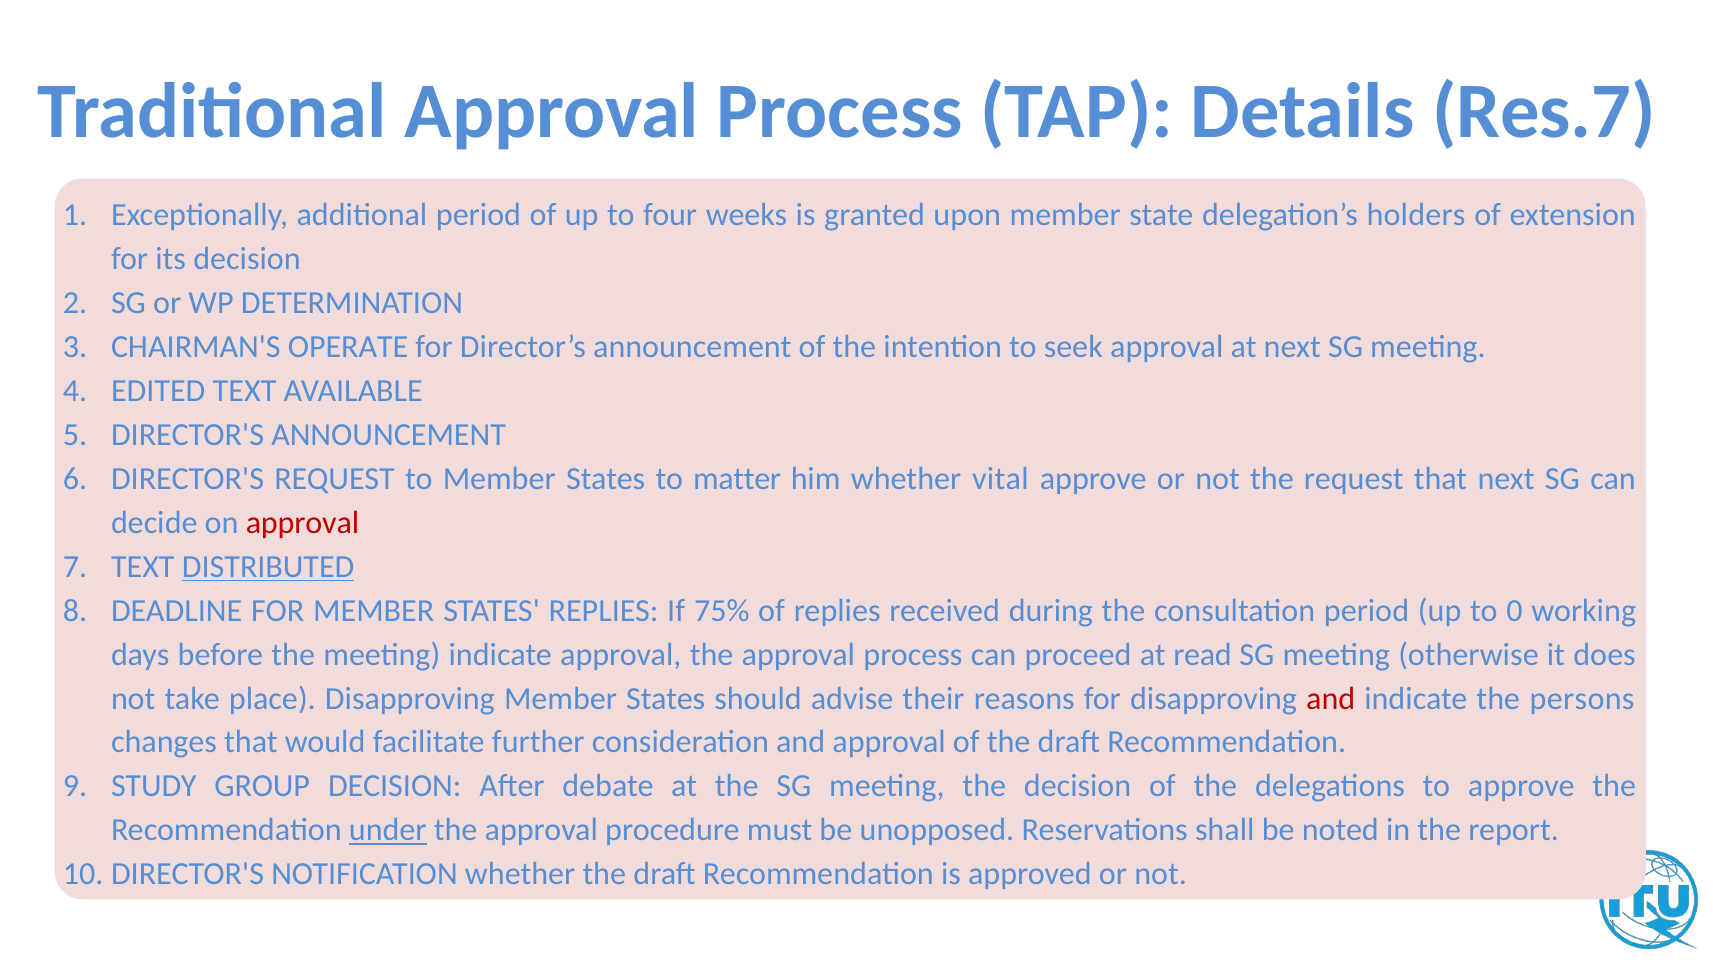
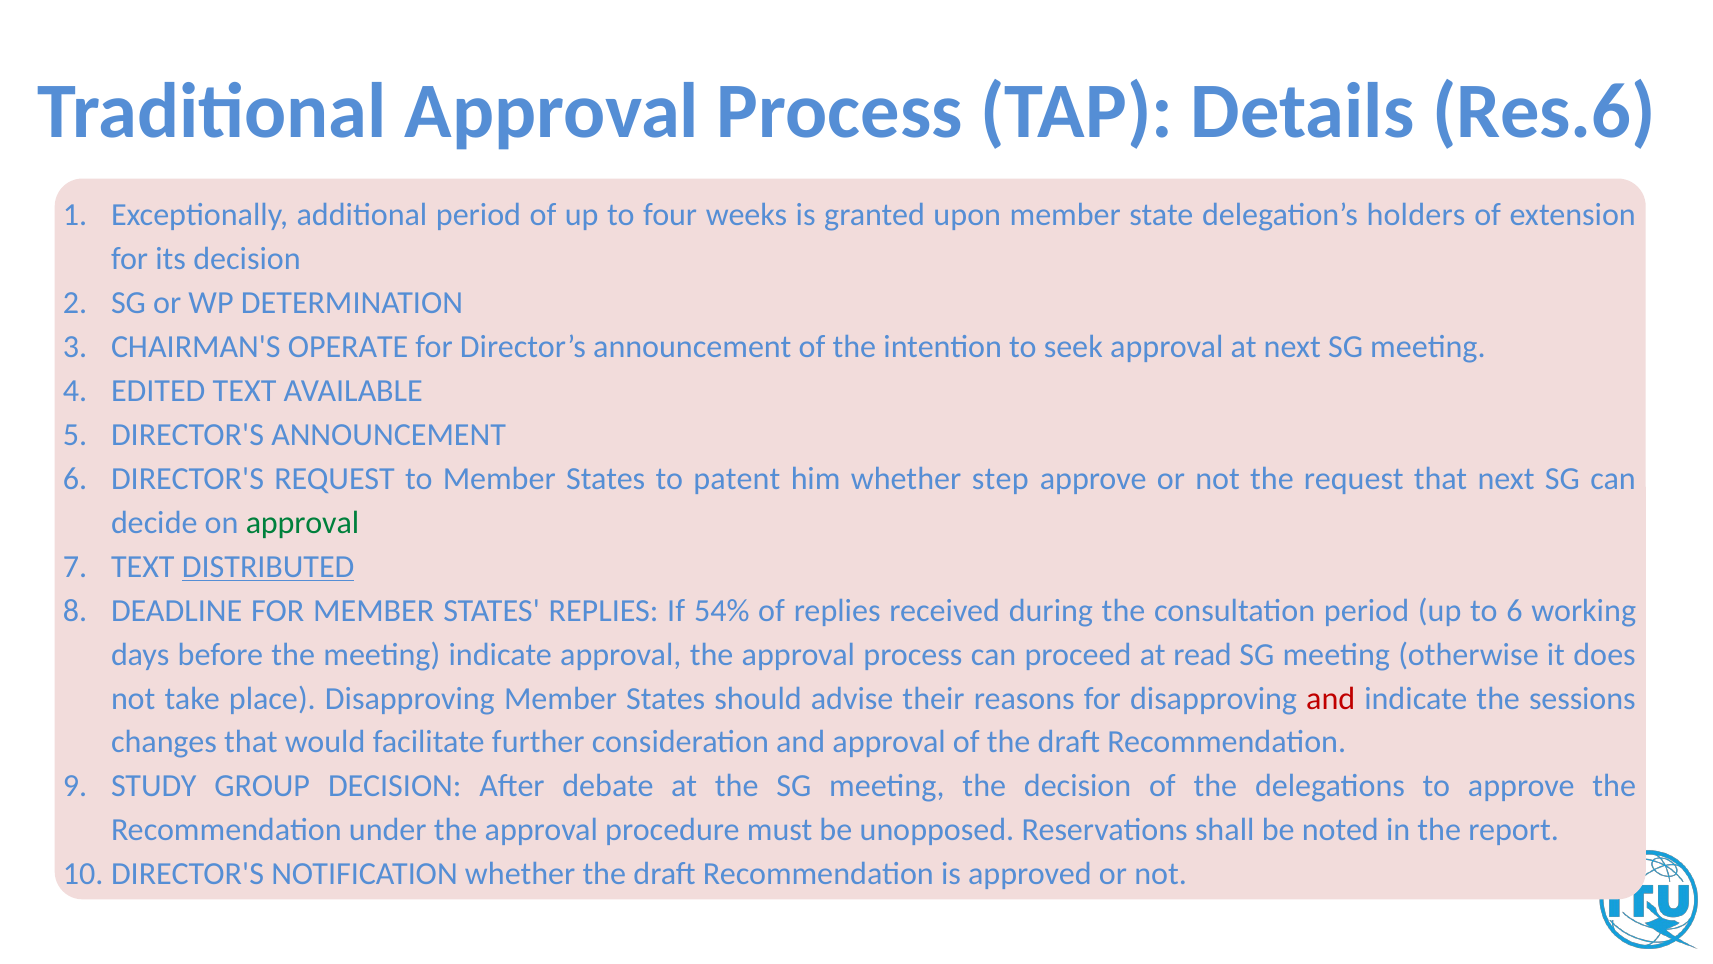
Res.7: Res.7 -> Res.6
matter: matter -> patent
vital: vital -> step
approval at (302, 523) colour: red -> green
75%: 75% -> 54%
to 0: 0 -> 6
persons: persons -> sessions
under underline: present -> none
